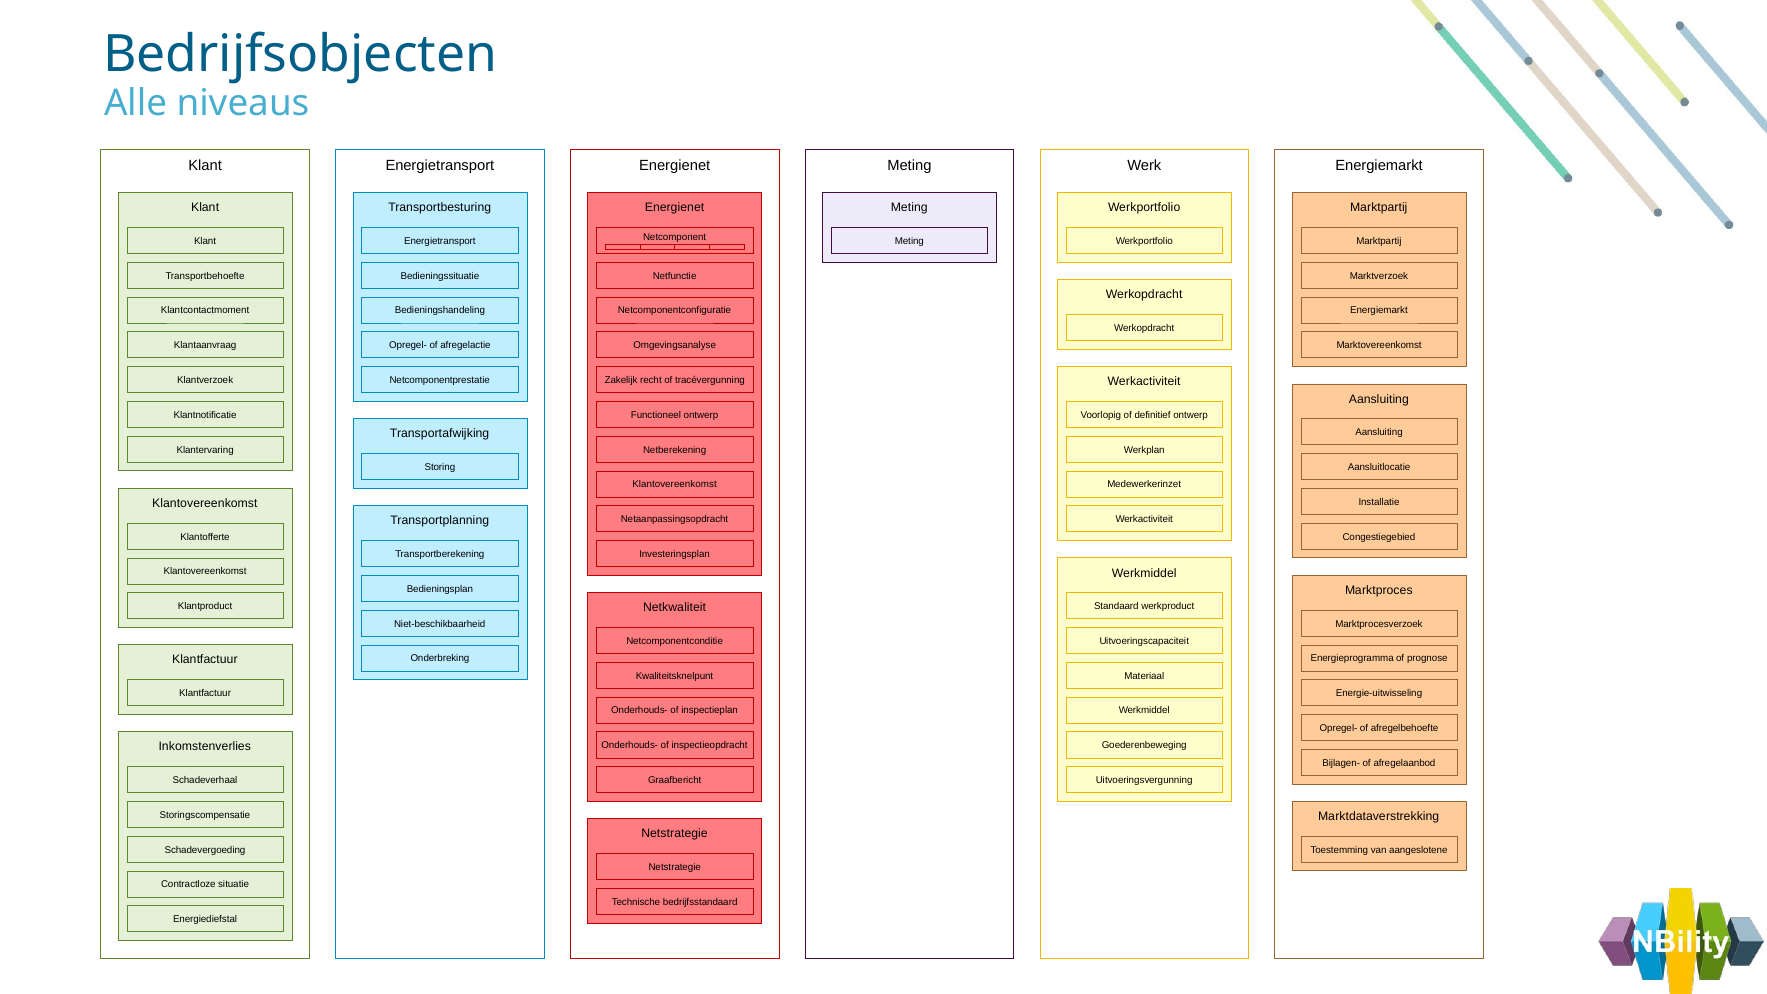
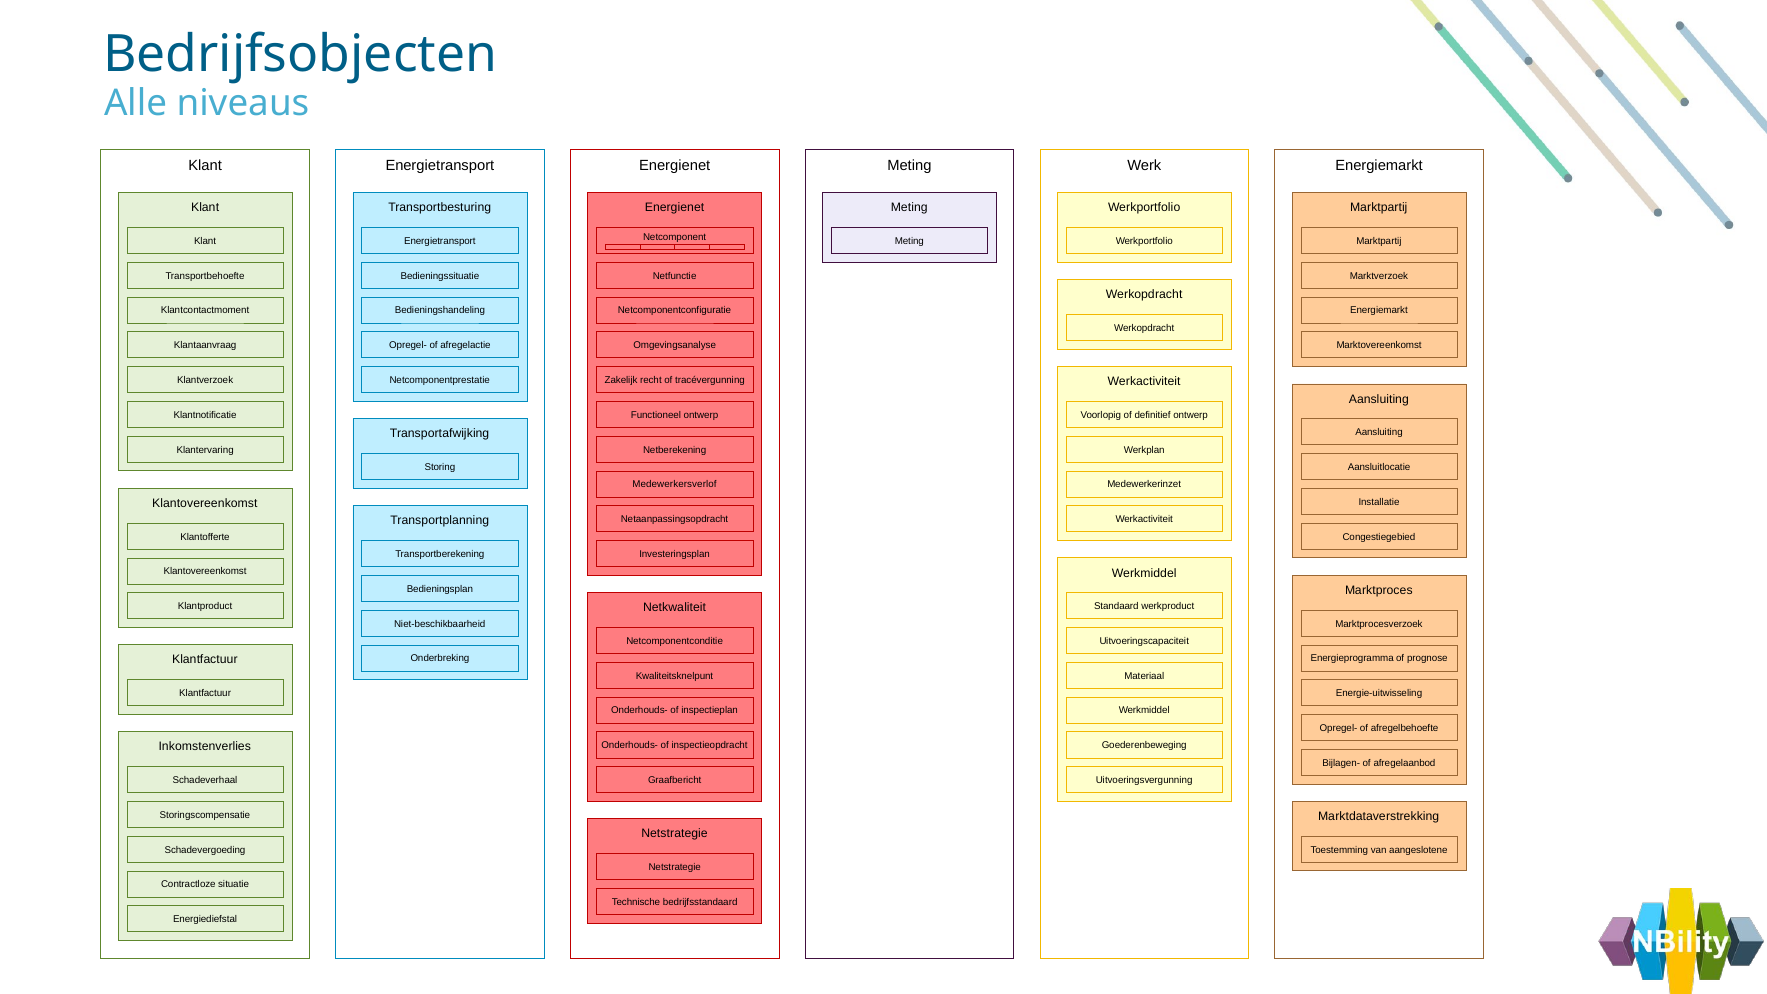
Klantovereenkomst at (675, 485): Klantovereenkomst -> Medewerkersverlof
